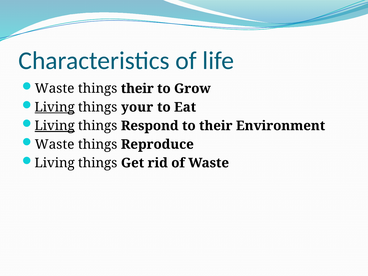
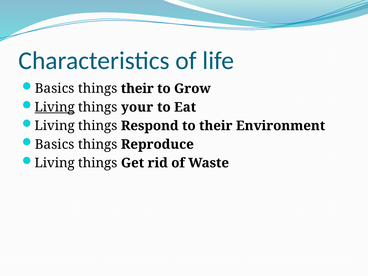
Waste at (55, 89): Waste -> Basics
Living at (55, 126) underline: present -> none
Waste at (55, 144): Waste -> Basics
